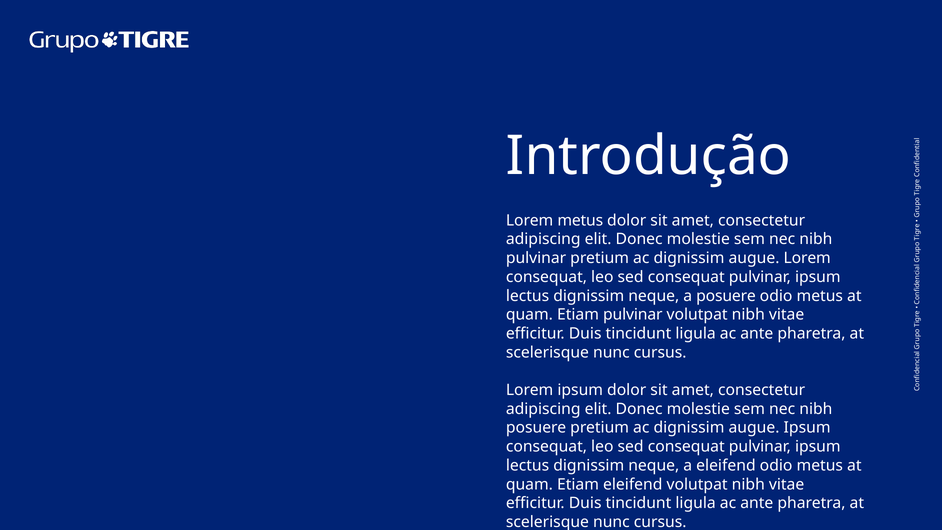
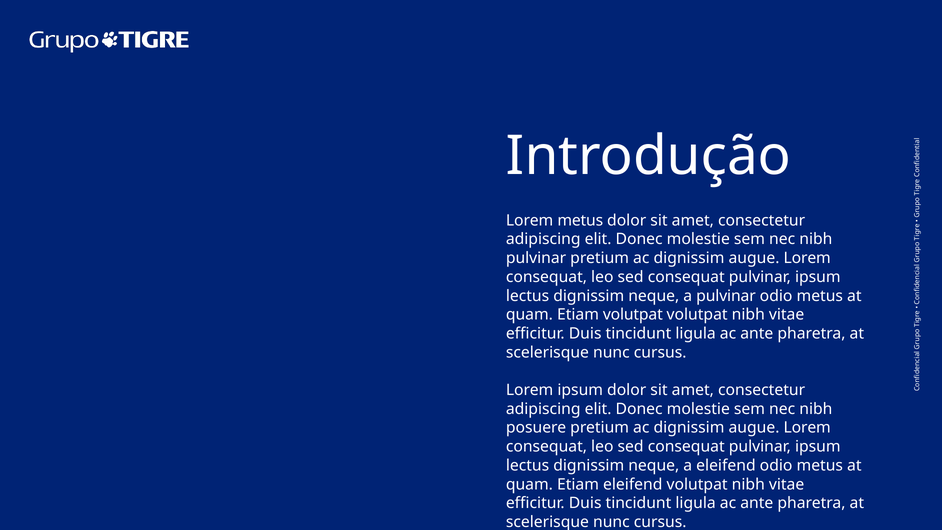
a posuere: posuere -> pulvinar
Etiam pulvinar: pulvinar -> volutpat
Ipsum at (807, 428): Ipsum -> Lorem
